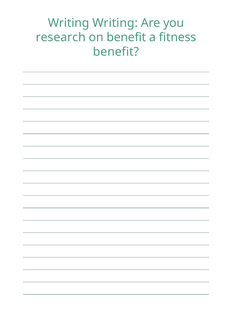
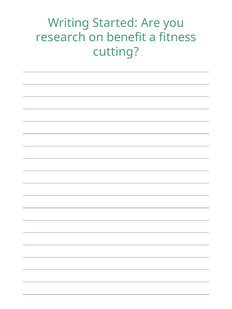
Writing Writing: Writing -> Started
benefit at (116, 52): benefit -> cutting
